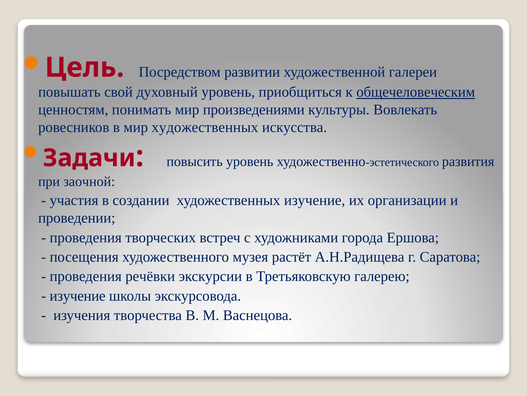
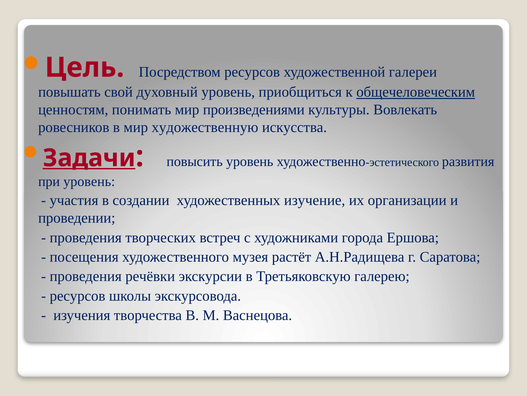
Посредством развитии: развитии -> ресурсов
мир художественных: художественных -> художественную
Задачи underline: none -> present
при заочной: заочной -> уровень
изучение at (78, 295): изучение -> ресурсов
